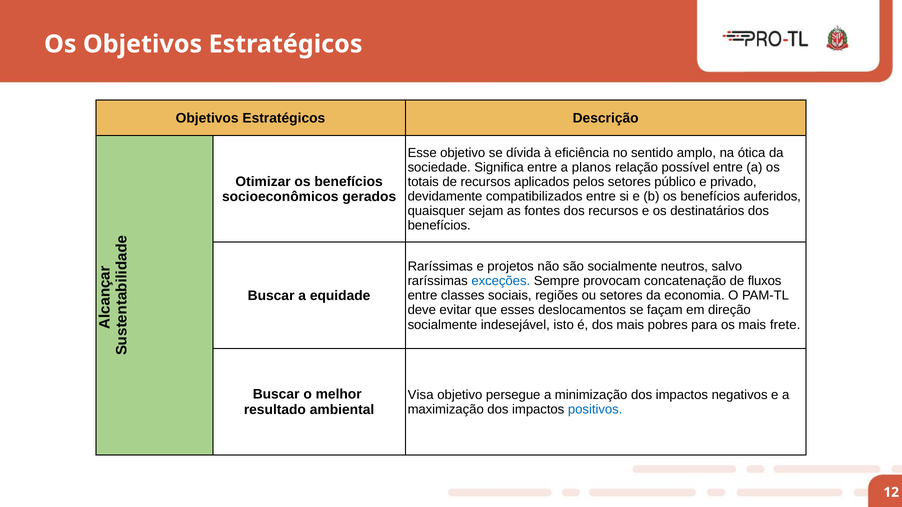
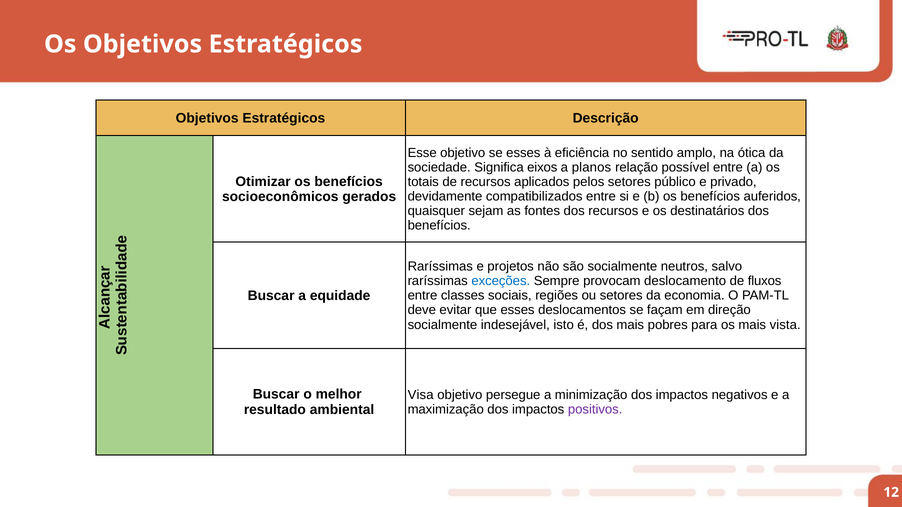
se dívida: dívida -> esses
Significa entre: entre -> eixos
concatenação: concatenação -> deslocamento
frete: frete -> vista
positivos colour: blue -> purple
